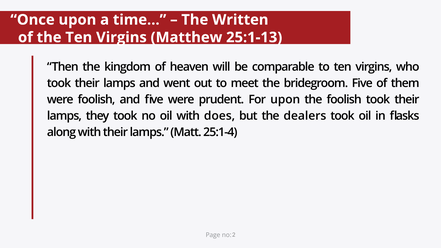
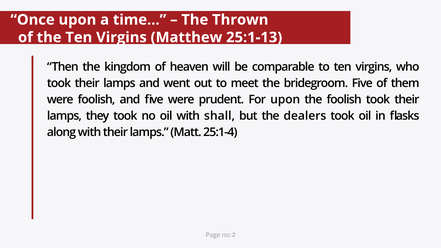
Written: Written -> Thrown
does: does -> shall
